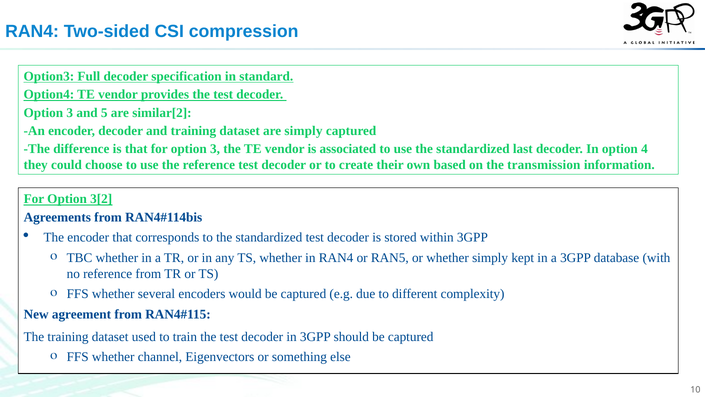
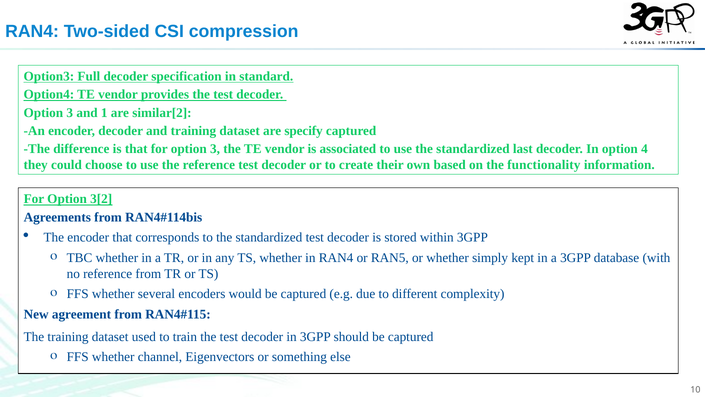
5: 5 -> 1
are simply: simply -> specify
transmission: transmission -> functionality
